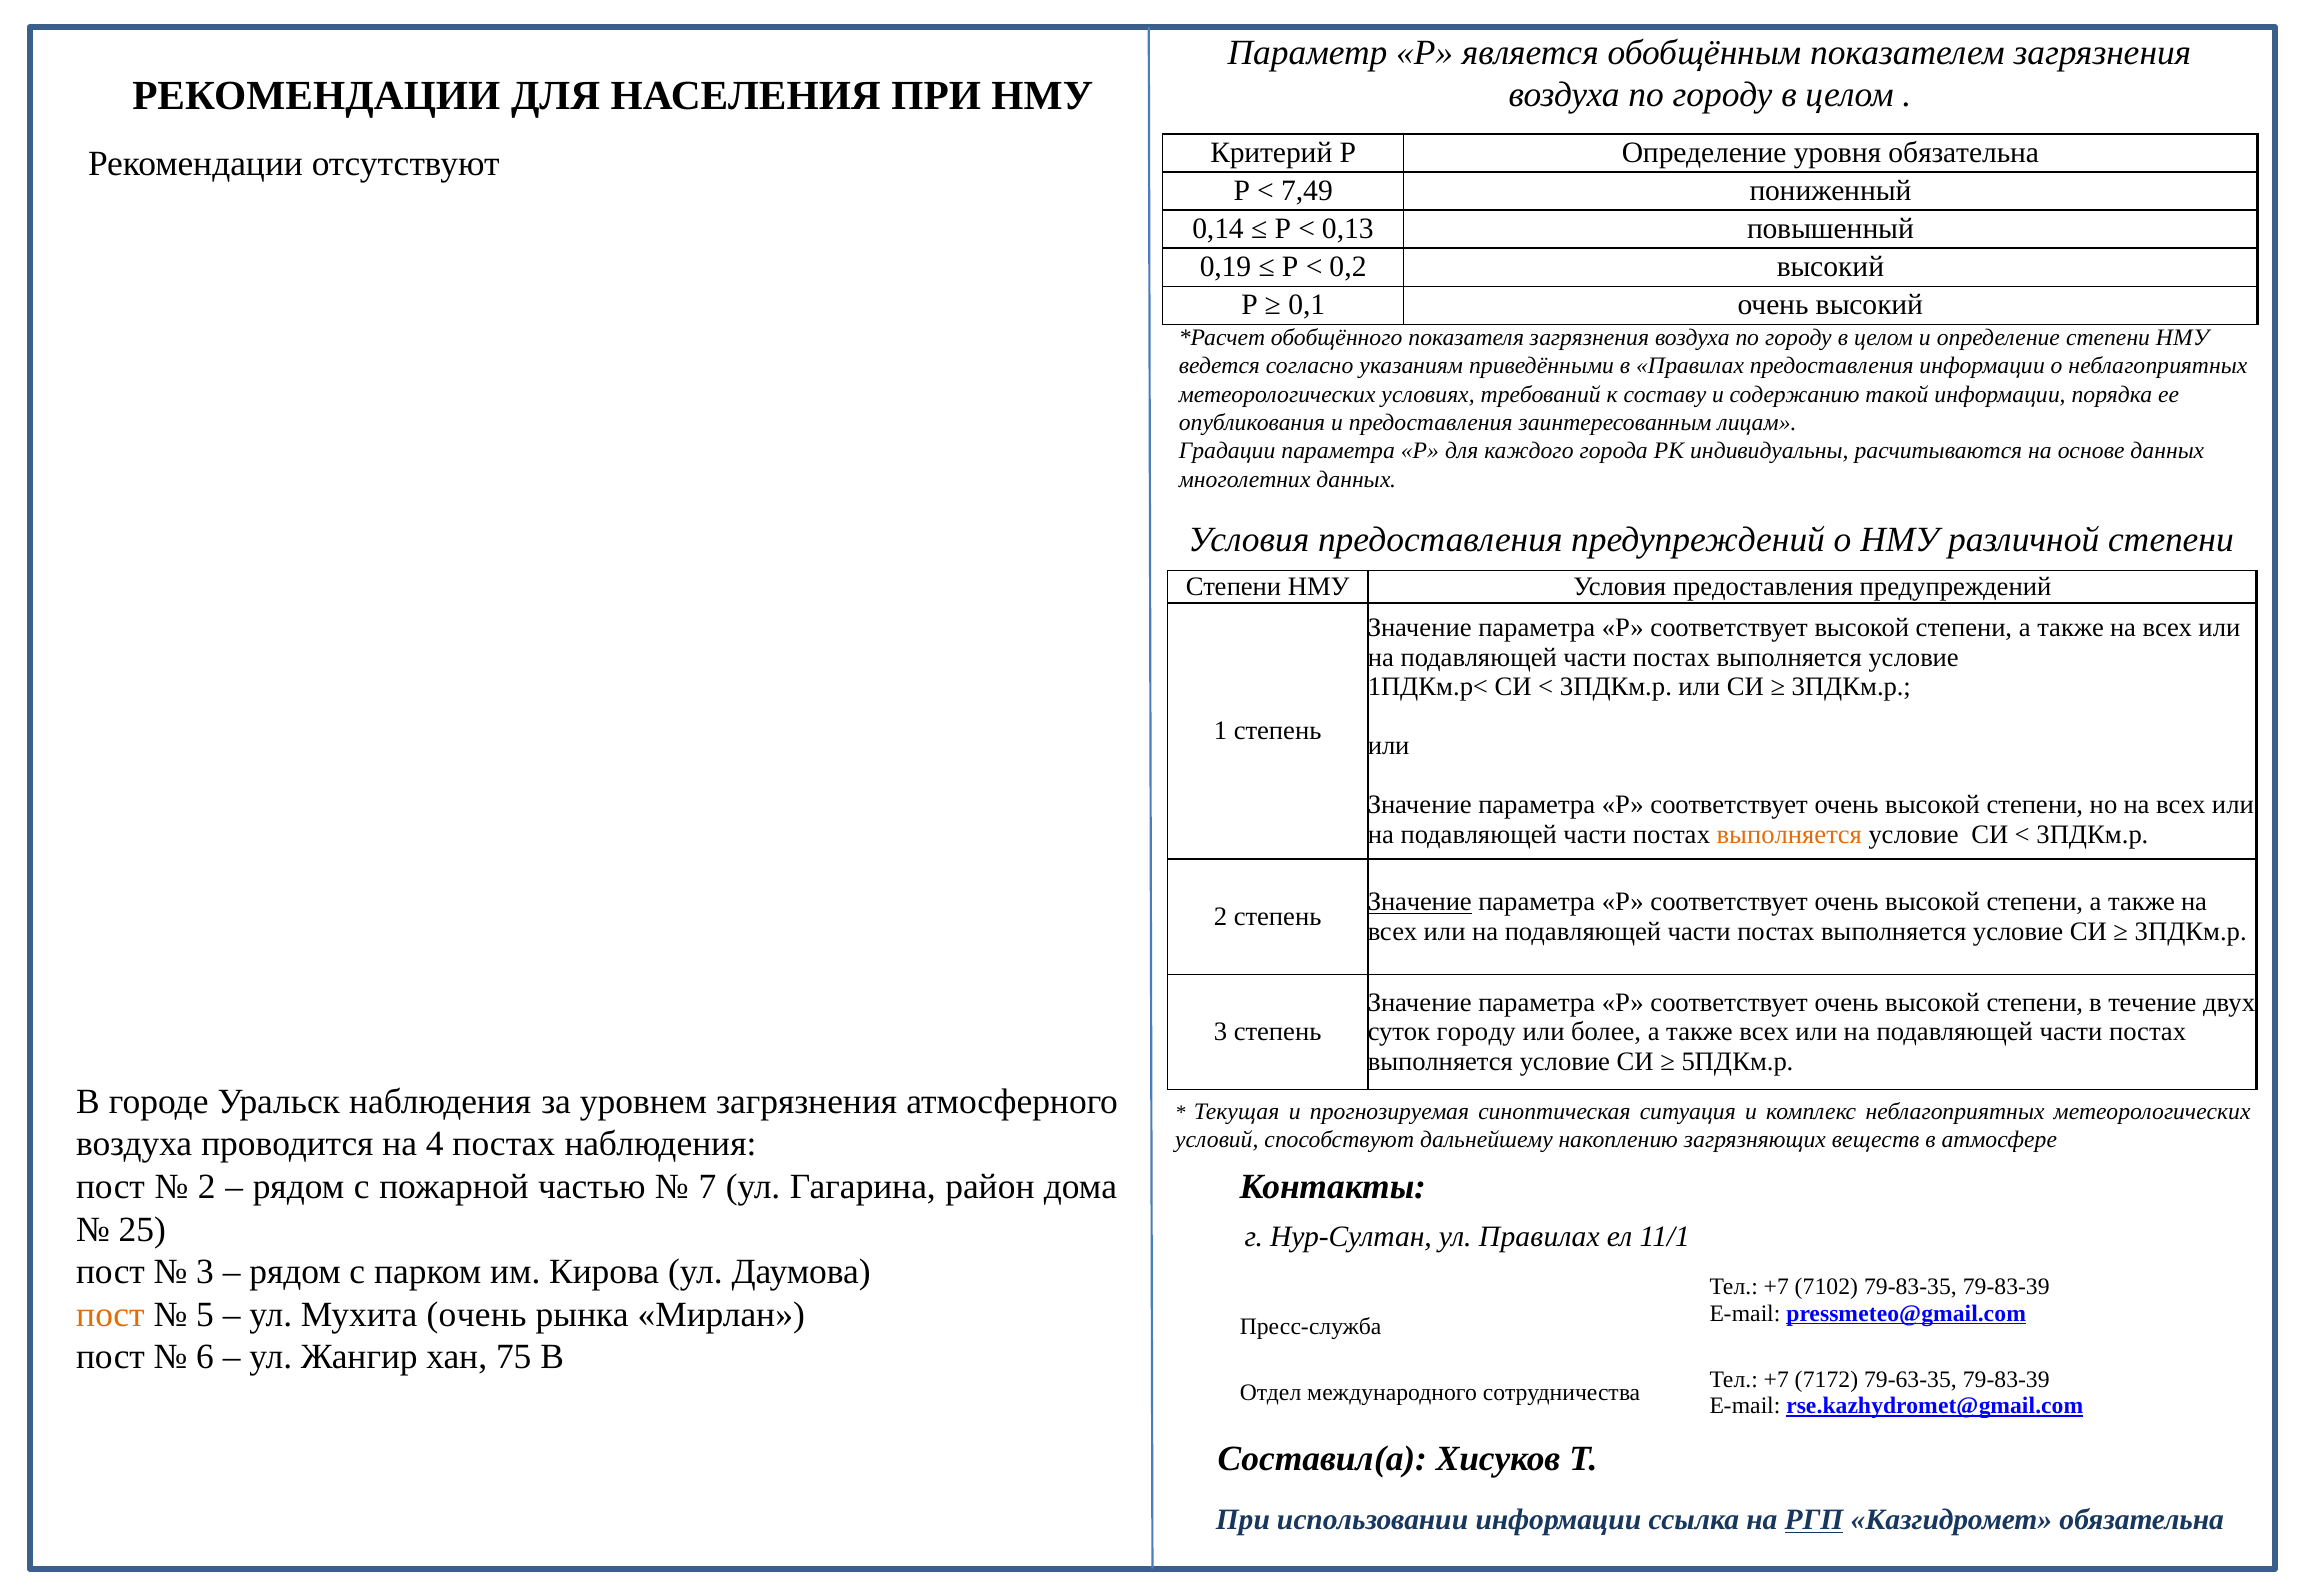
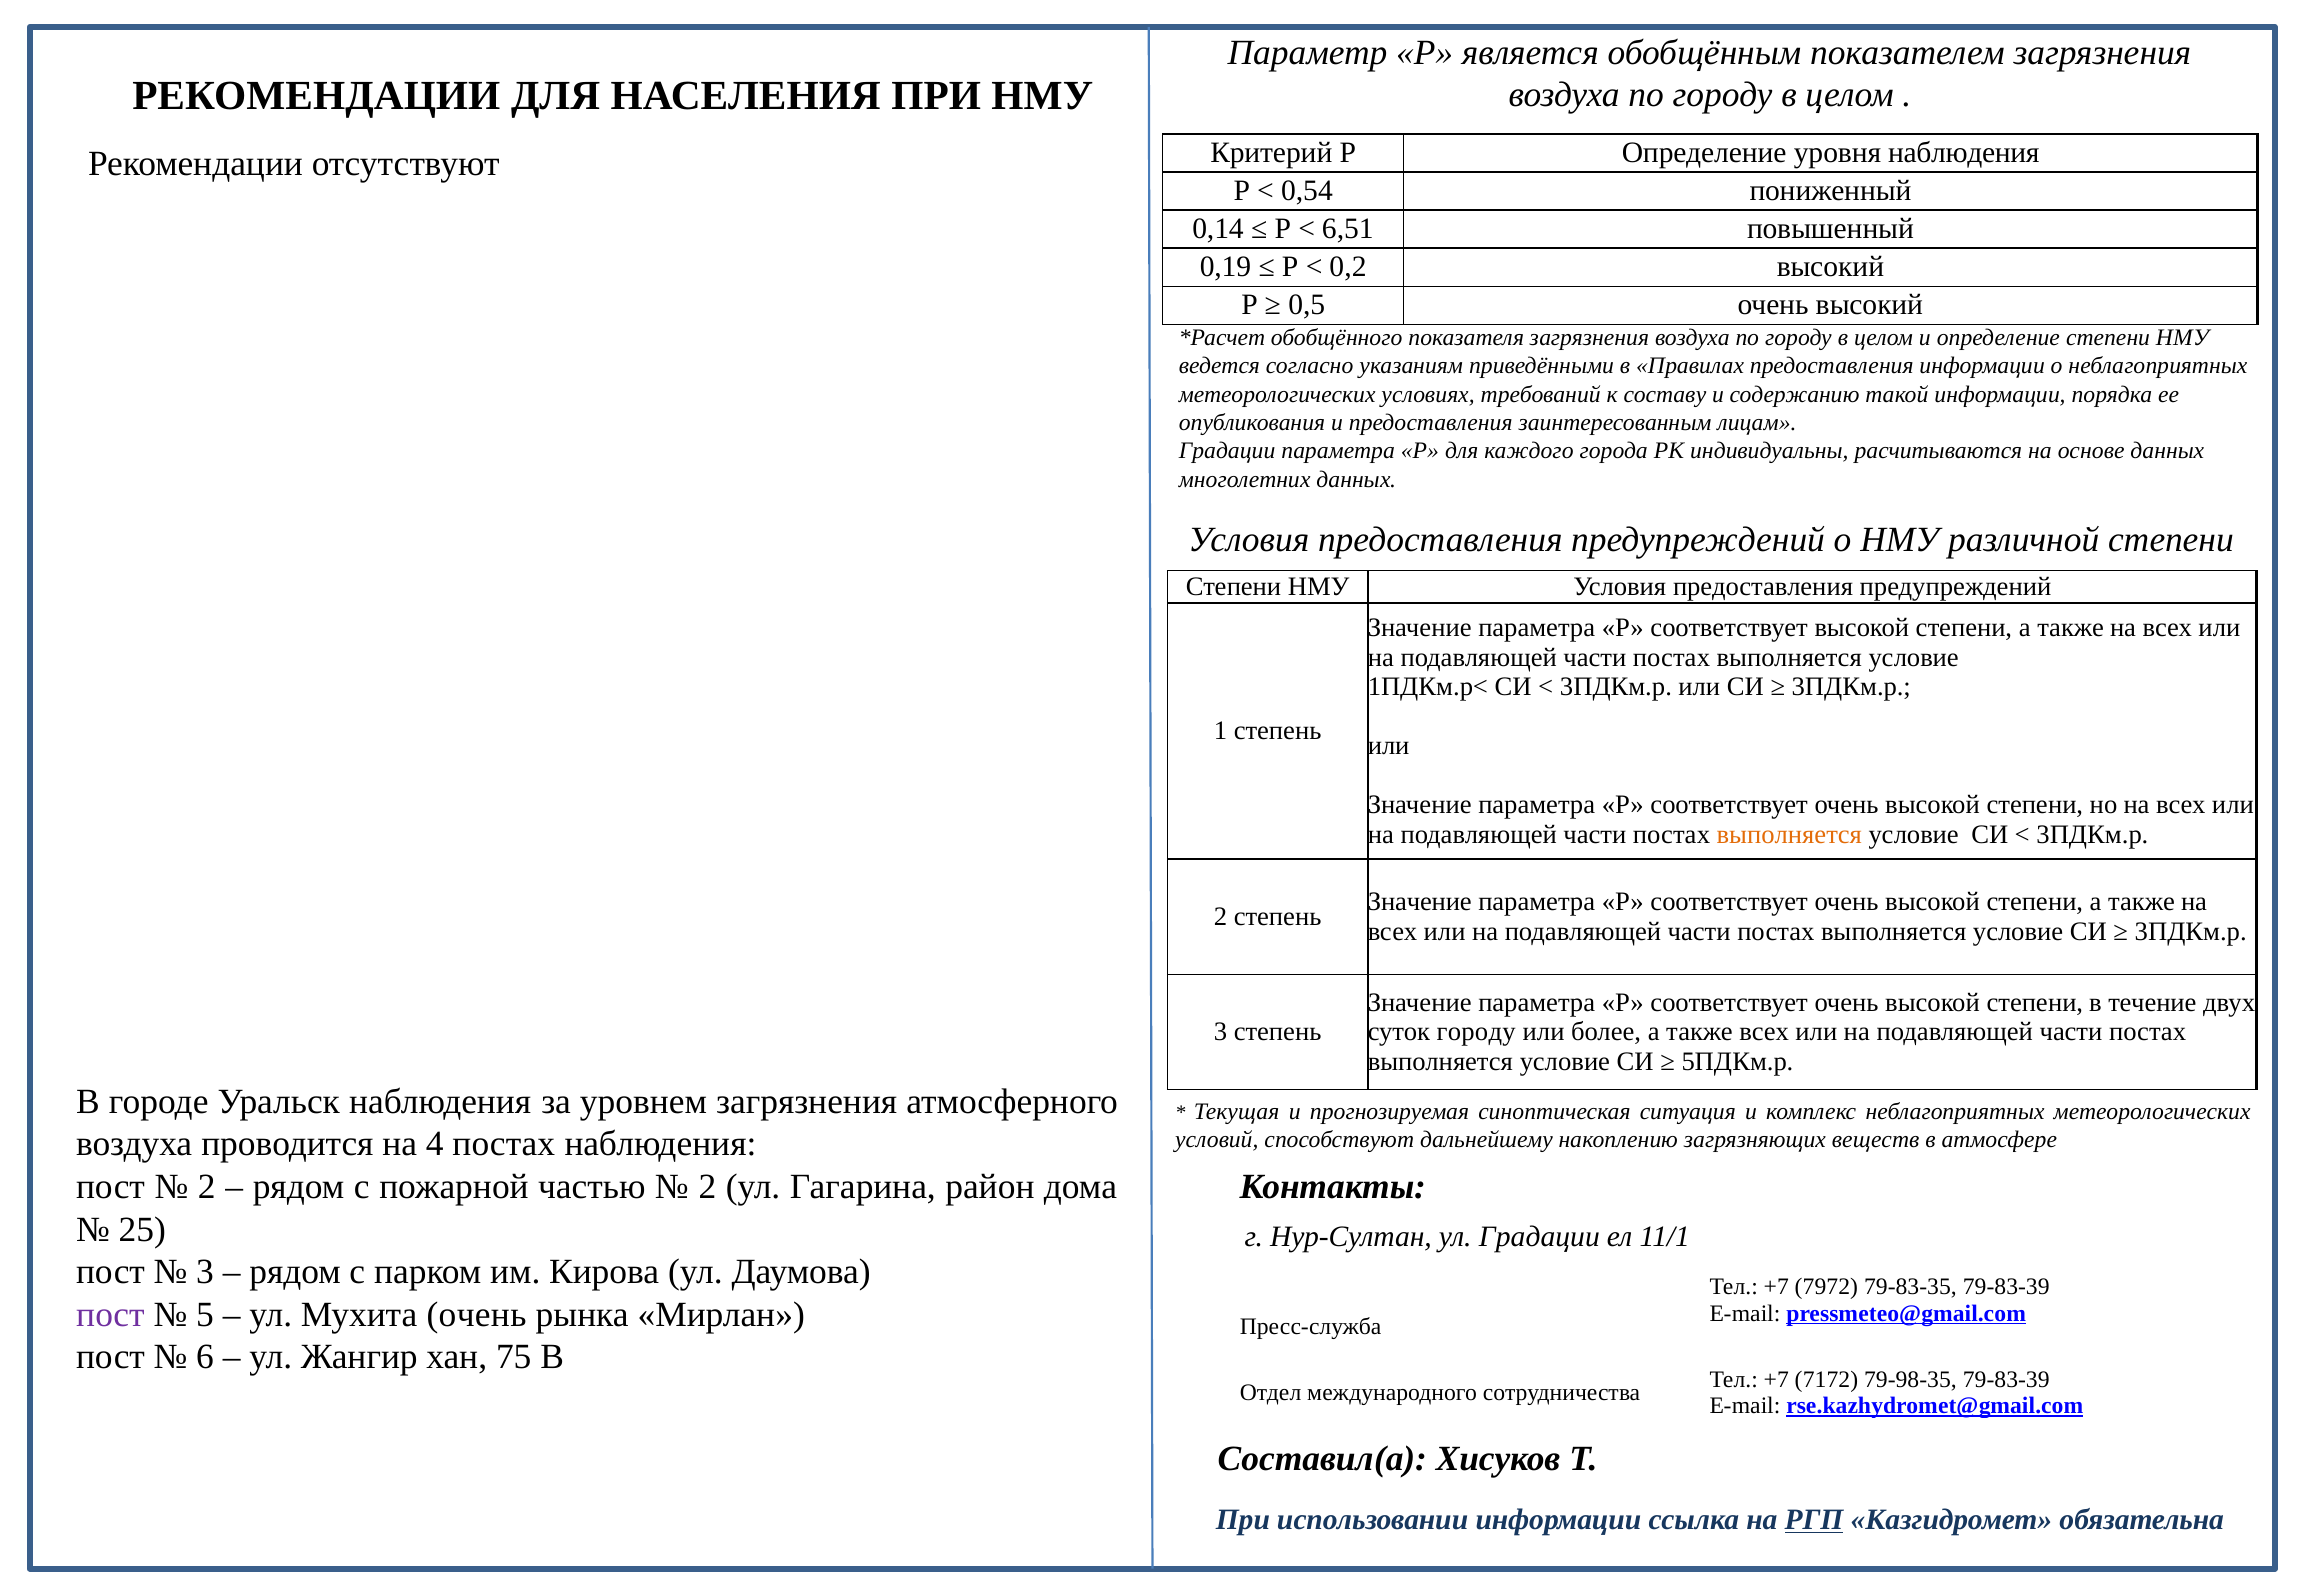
уровня обязательна: обязательна -> наблюдения
7,49: 7,49 -> 0,54
0,13: 0,13 -> 6,51
0,1: 0,1 -> 0,5
Значение at (1420, 902) underline: present -> none
7 at (707, 1187): 7 -> 2
ул Правилах: Правилах -> Градации
7102: 7102 -> 7972
пост at (110, 1314) colour: orange -> purple
79-63-35: 79-63-35 -> 79-98-35
